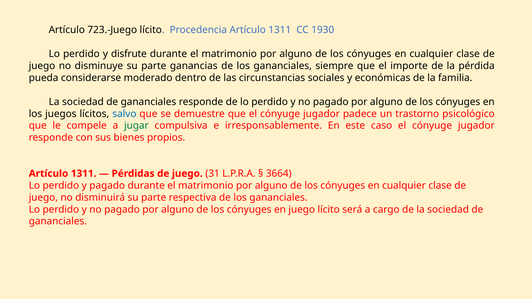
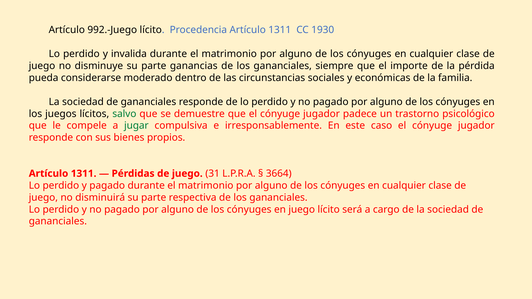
723.-Juego: 723.-Juego -> 992.-Juego
disfrute: disfrute -> invalida
salvo colour: blue -> green
